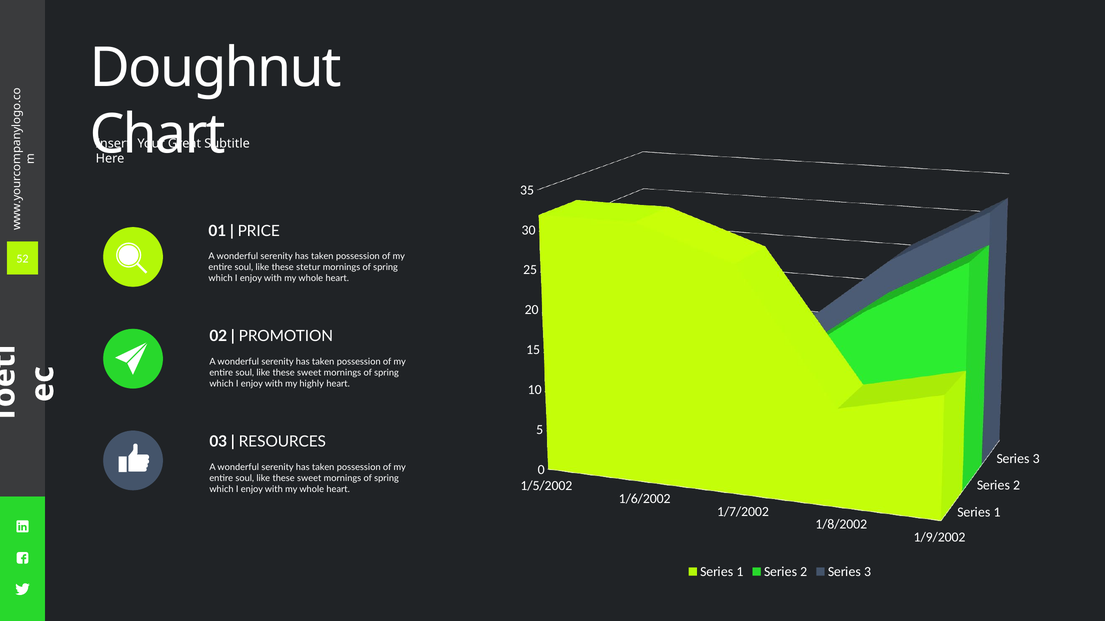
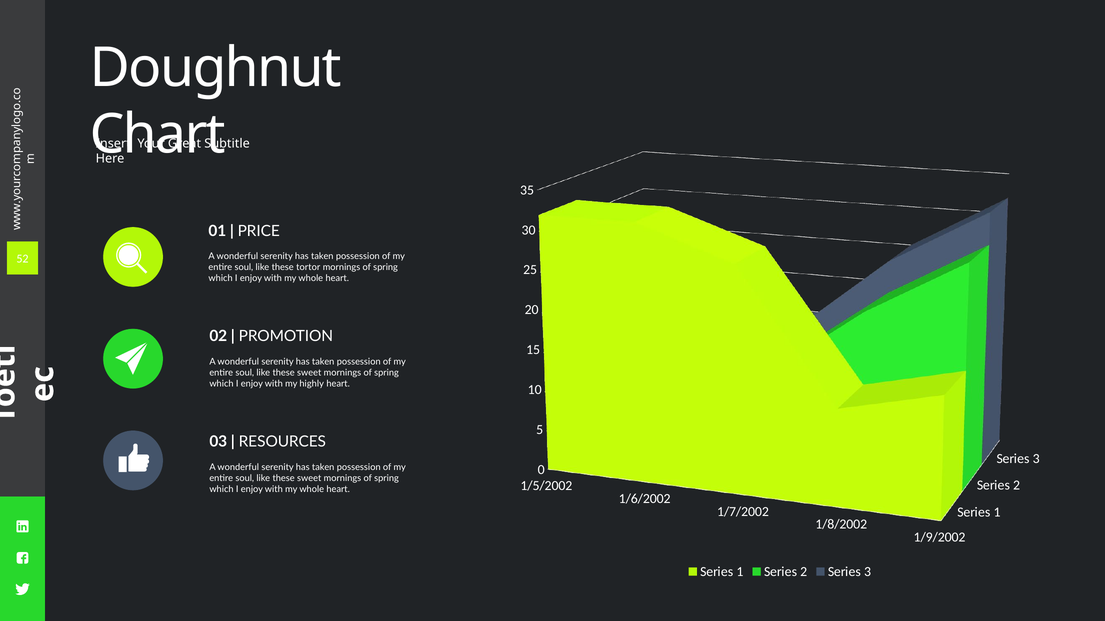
stetur: stetur -> tortor
